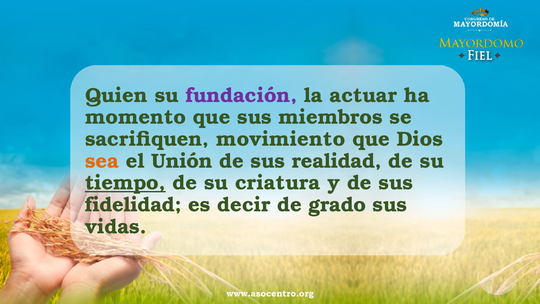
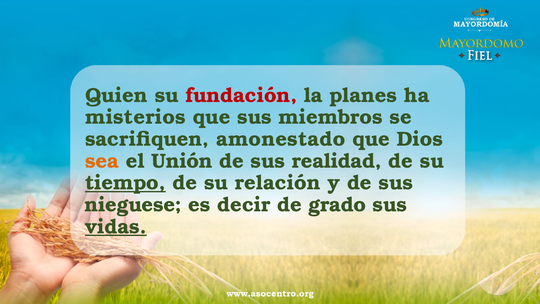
fundación colour: purple -> red
actuar: actuar -> planes
momento: momento -> misterios
movimiento: movimiento -> amonestado
criatura: criatura -> relación
fidelidad: fidelidad -> nieguese
vidas underline: none -> present
